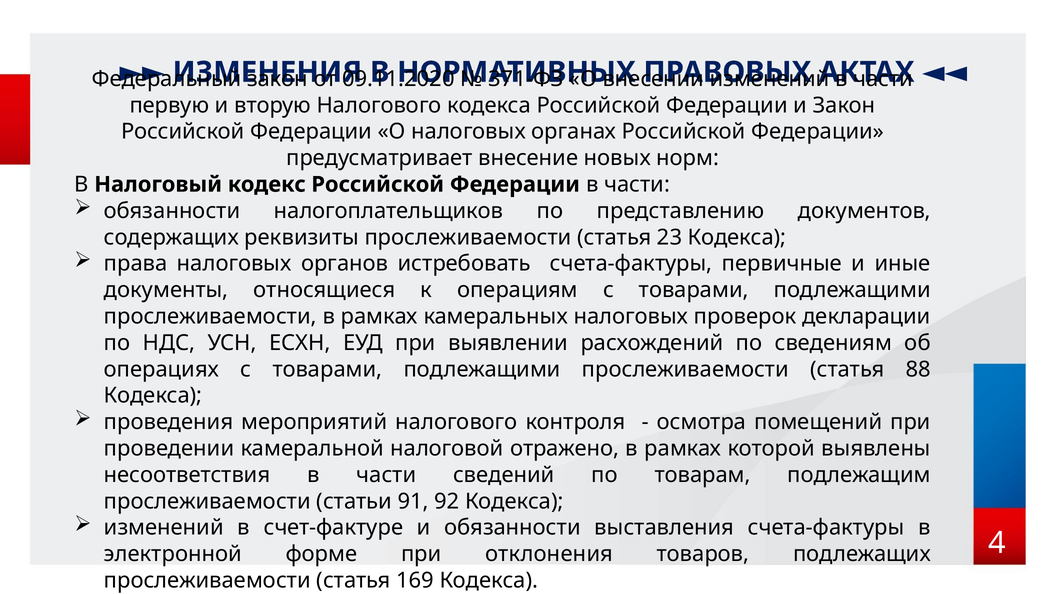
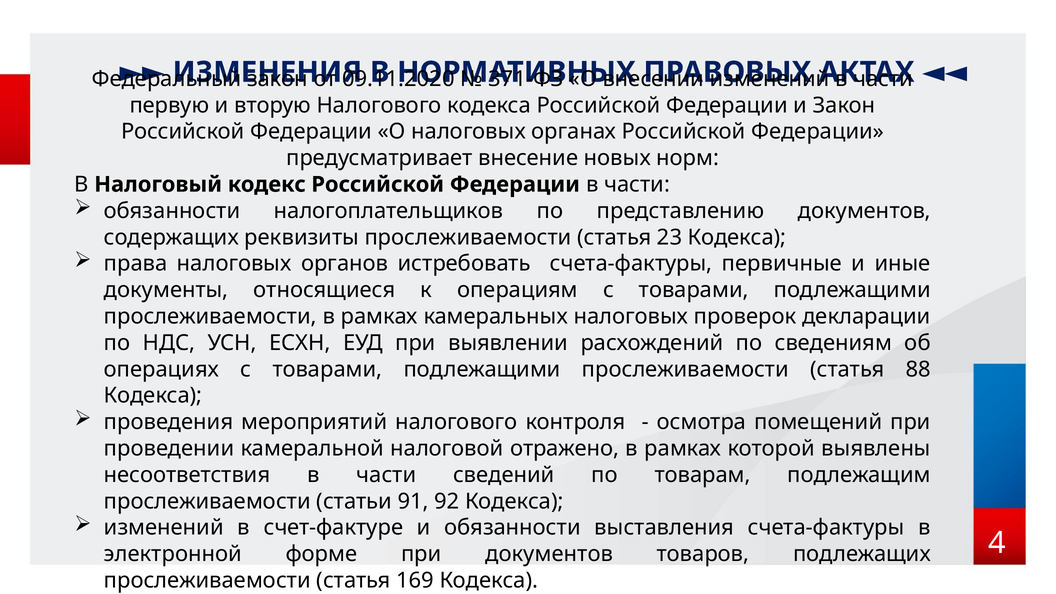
при отклонения: отклонения -> документов
